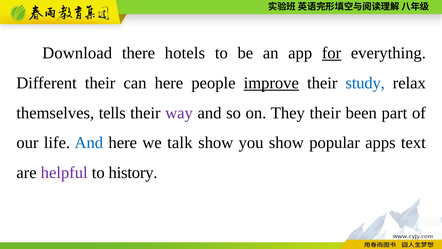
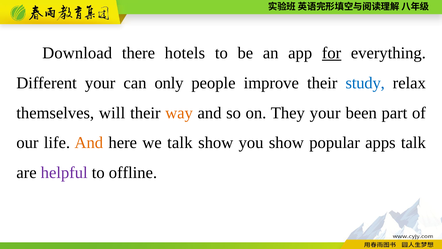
Different their: their -> your
can here: here -> only
improve underline: present -> none
tells: tells -> will
way colour: purple -> orange
They their: their -> your
And at (89, 143) colour: blue -> orange
apps text: text -> talk
history: history -> offline
